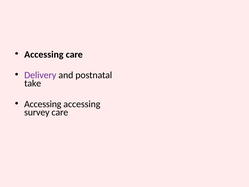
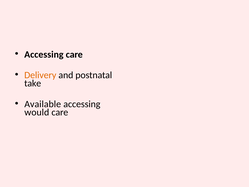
Delivery colour: purple -> orange
Accessing at (43, 104): Accessing -> Available
survey: survey -> would
